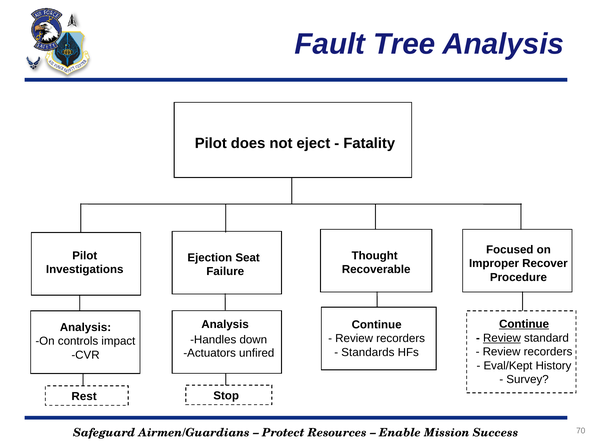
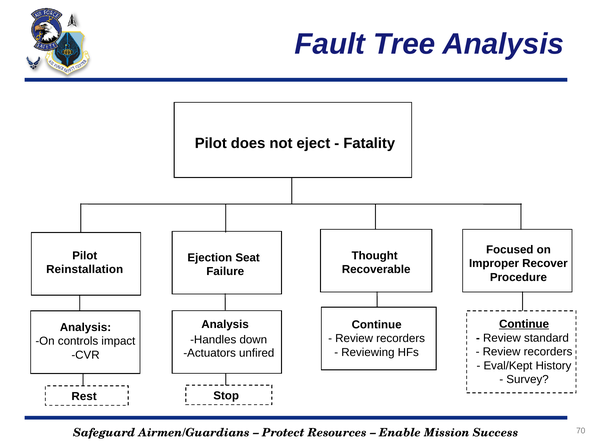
Investigations: Investigations -> Reinstallation
Review at (502, 338) underline: present -> none
Standards: Standards -> Reviewing
